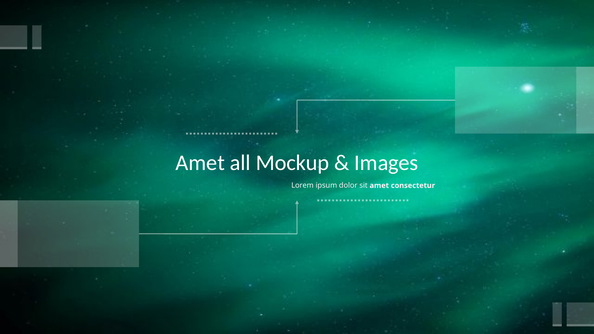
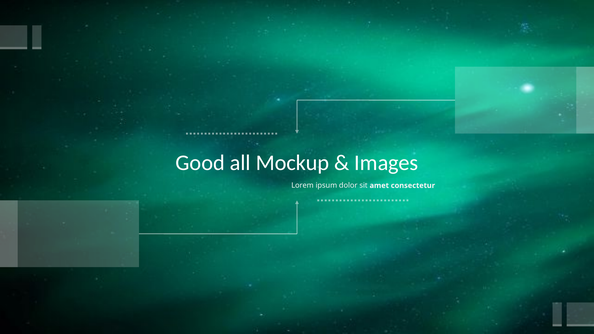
Amet at (200, 163): Amet -> Good
